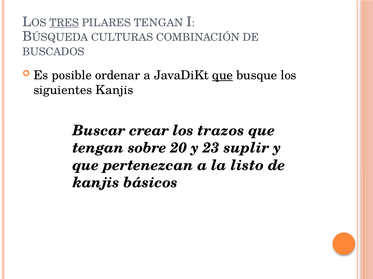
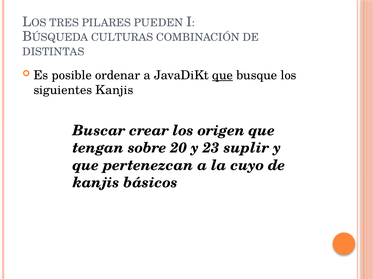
TRES underline: present -> none
PILARES TENGAN: TENGAN -> PUEDEN
BUSCADOS: BUSCADOS -> DISTINTAS
trazos: trazos -> origen
listo: listo -> cuyo
